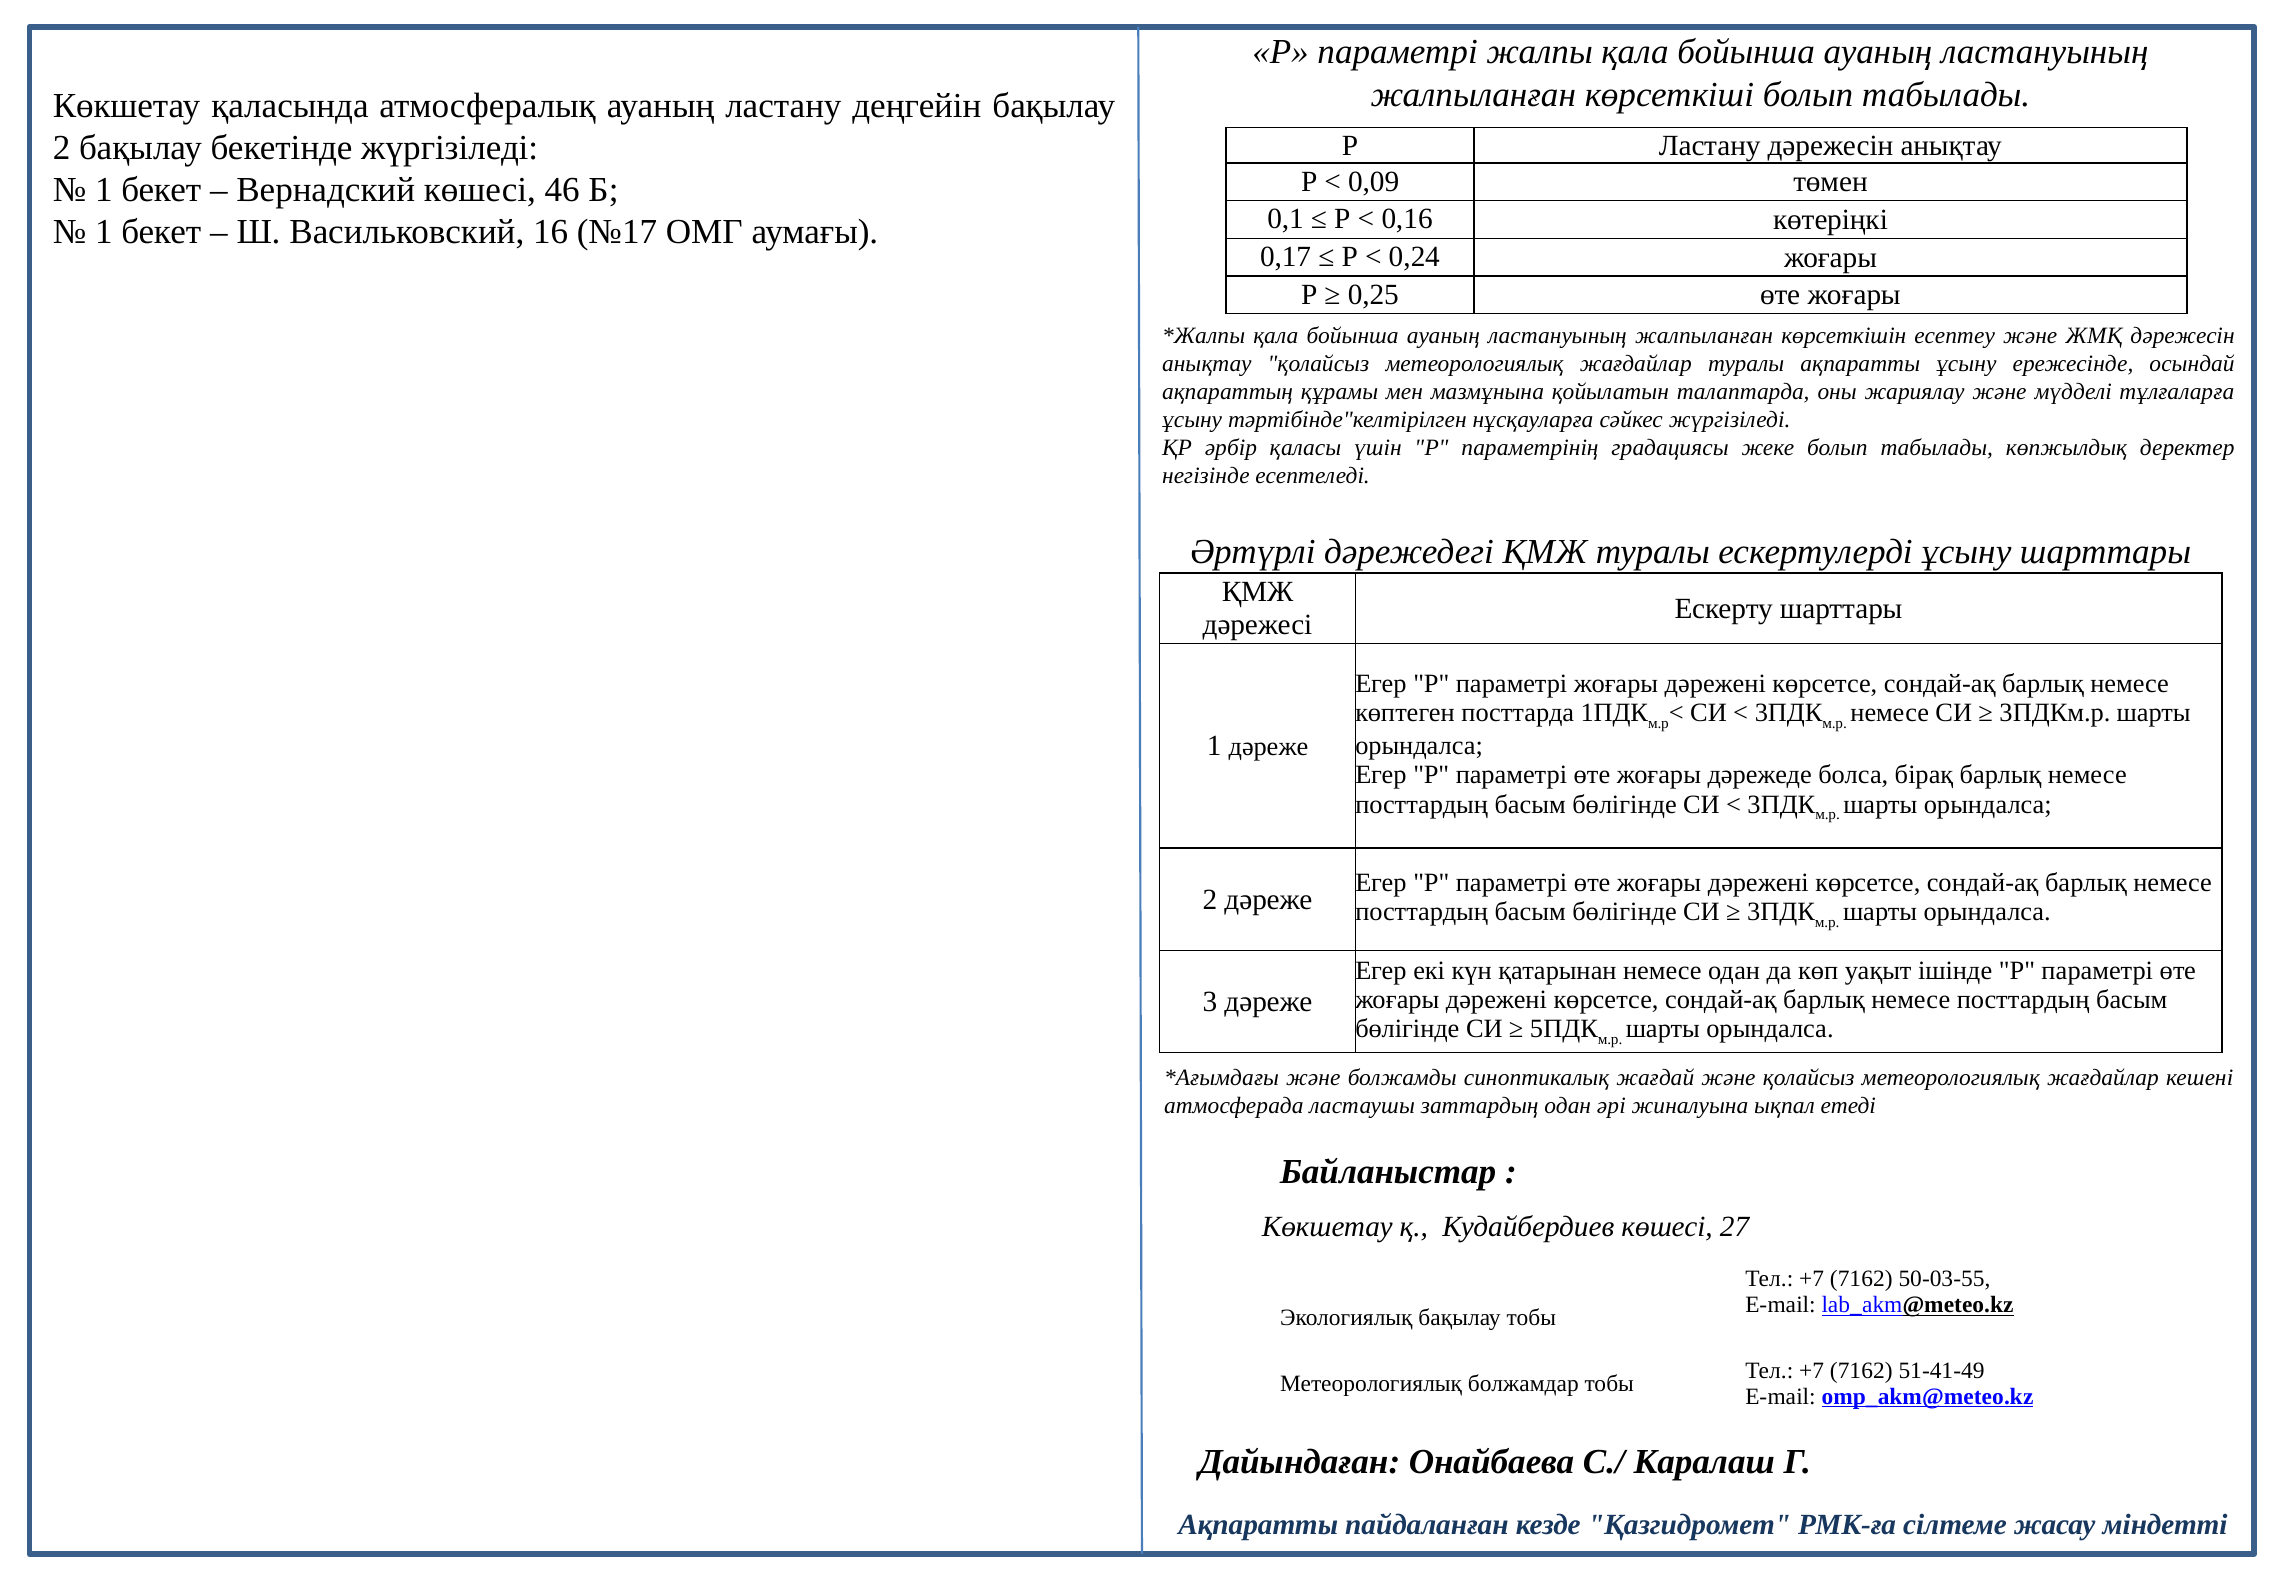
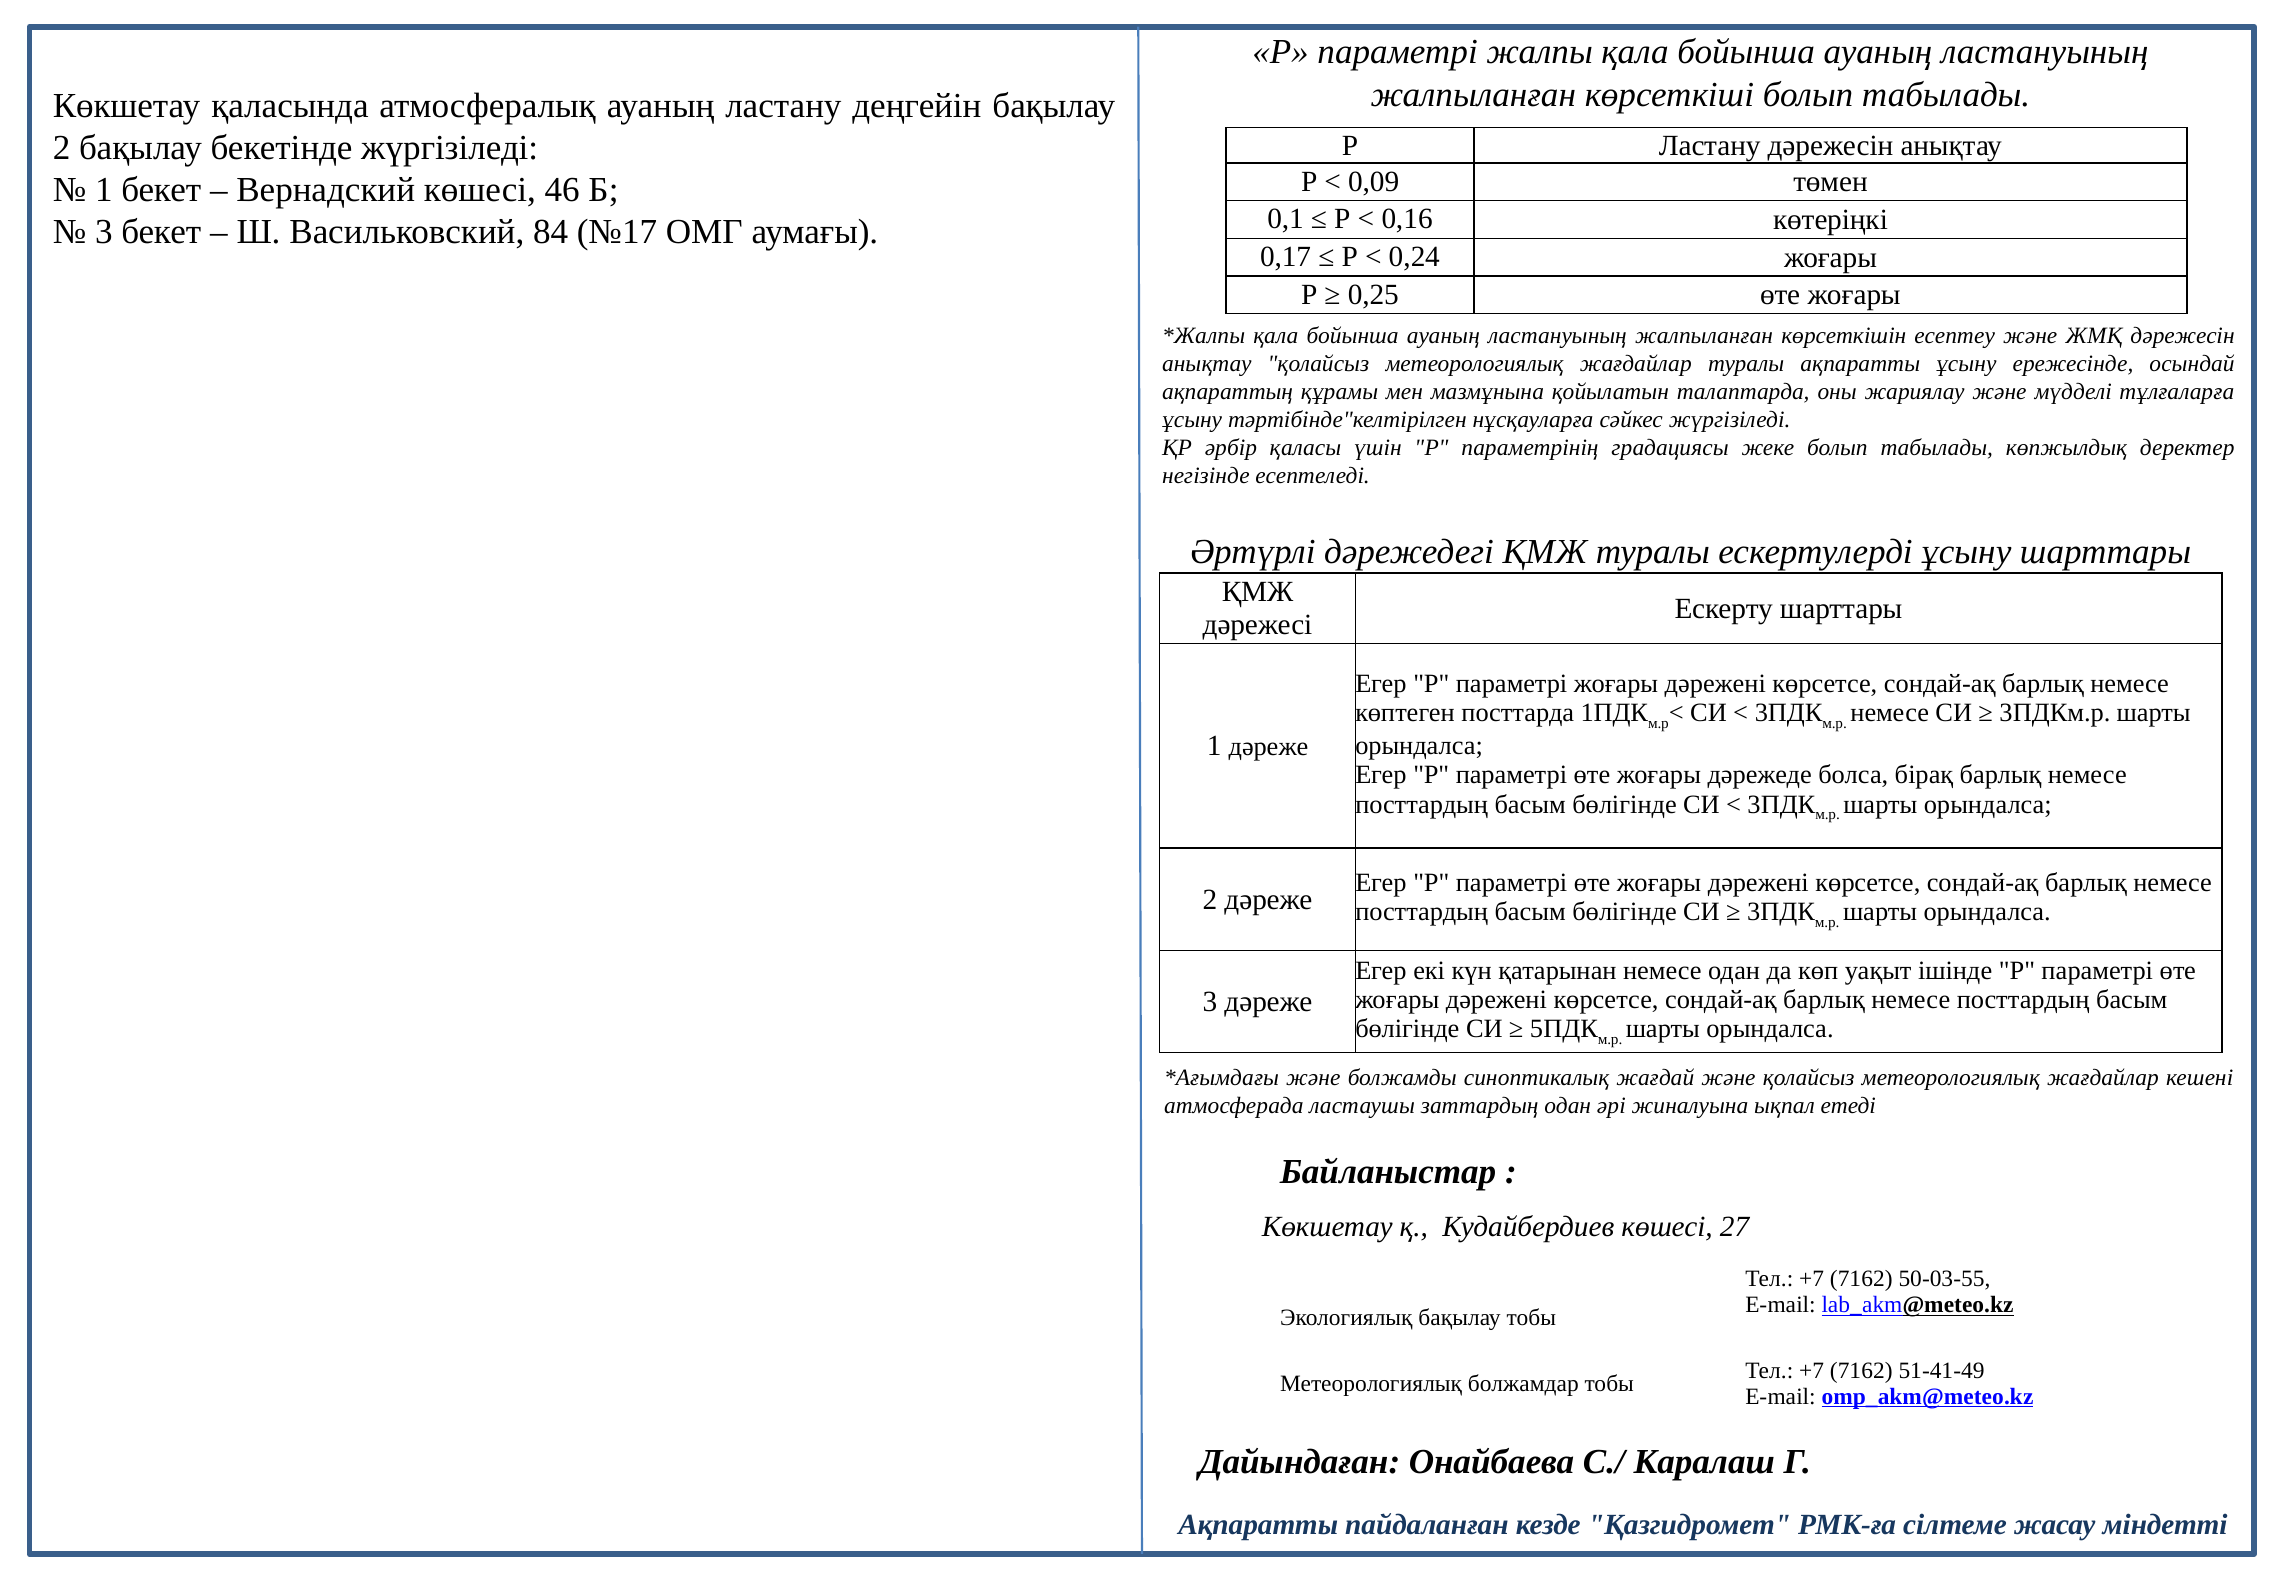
1 at (104, 232): 1 -> 3
16: 16 -> 84
